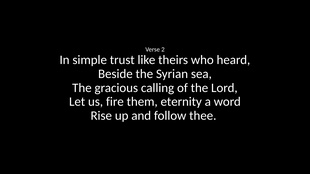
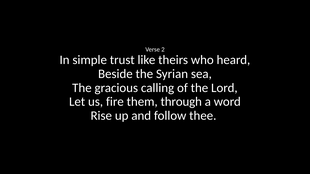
eternity: eternity -> through
